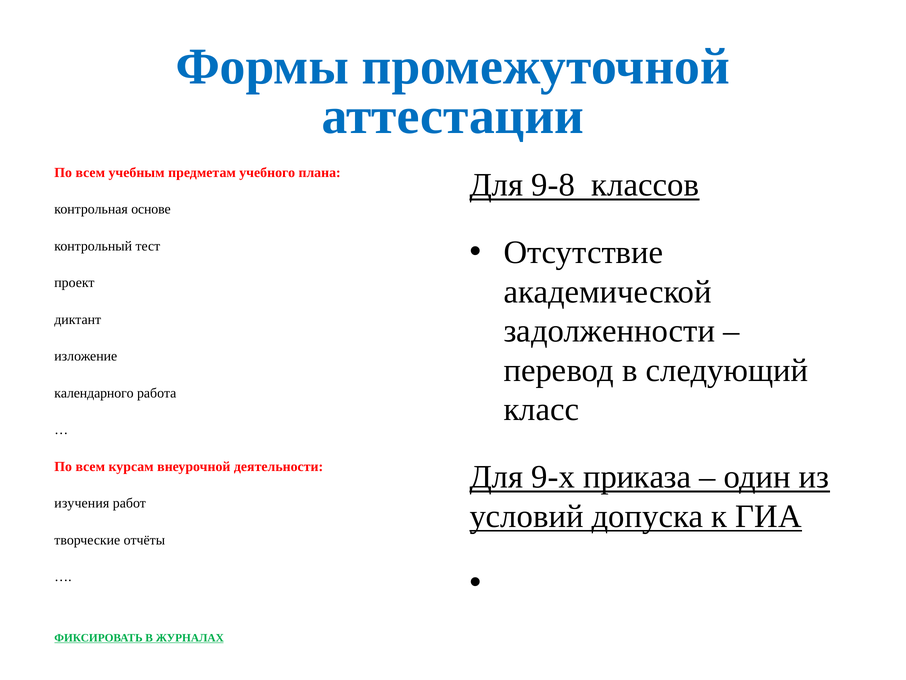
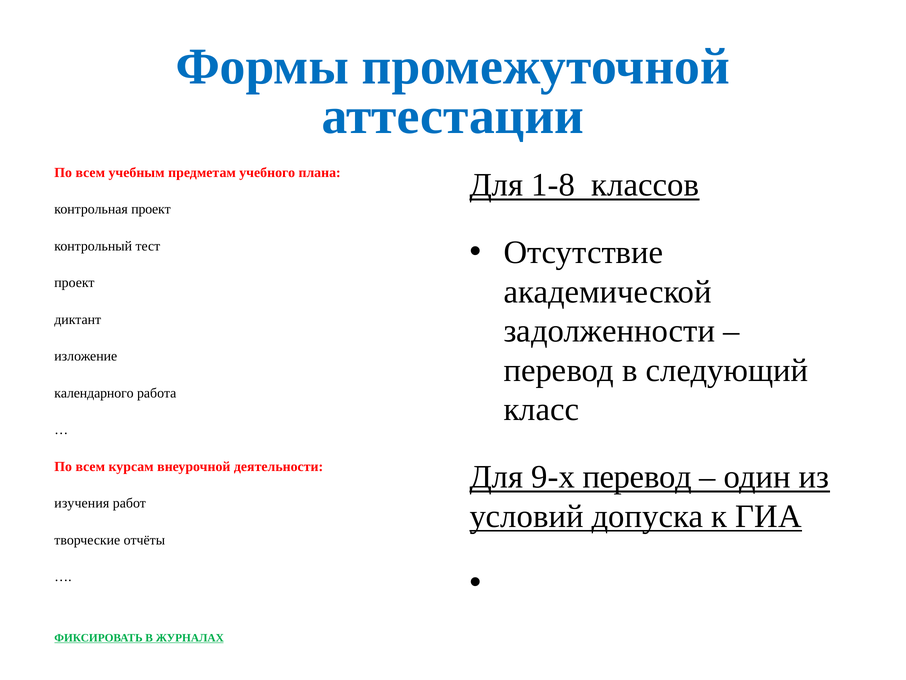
9-8: 9-8 -> 1-8
контрольная основе: основе -> проект
9-х приказа: приказа -> перевод
